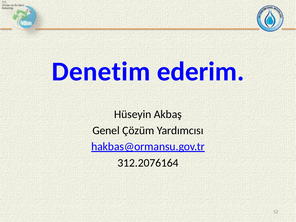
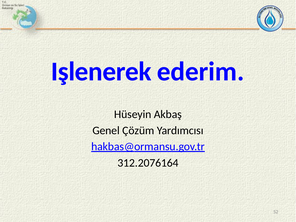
Denetim: Denetim -> Işlenerek
